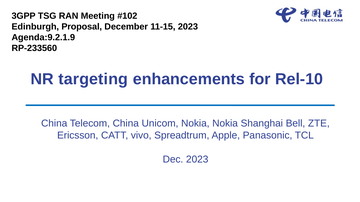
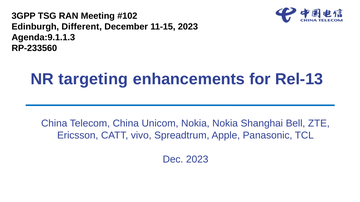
Proposal: Proposal -> Different
Agenda:9.2.1.9: Agenda:9.2.1.9 -> Agenda:9.1.1.3
Rel-10: Rel-10 -> Rel-13
